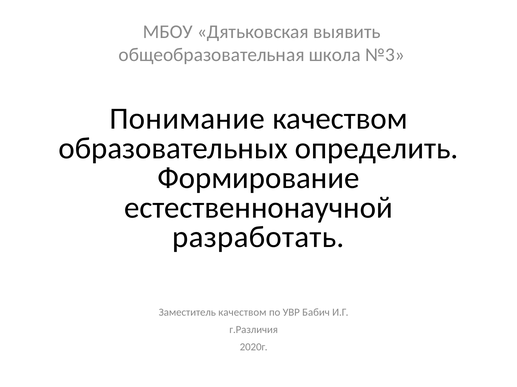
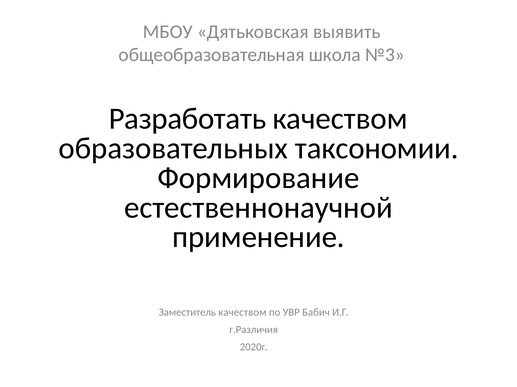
Понимание: Понимание -> Разработать
определить: определить -> таксономии
разработать: разработать -> применение
